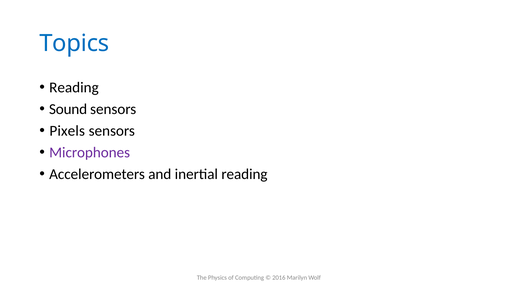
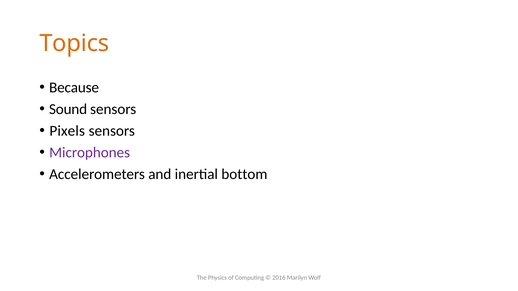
Topics colour: blue -> orange
Reading at (74, 88): Reading -> Because
inertial reading: reading -> bottom
